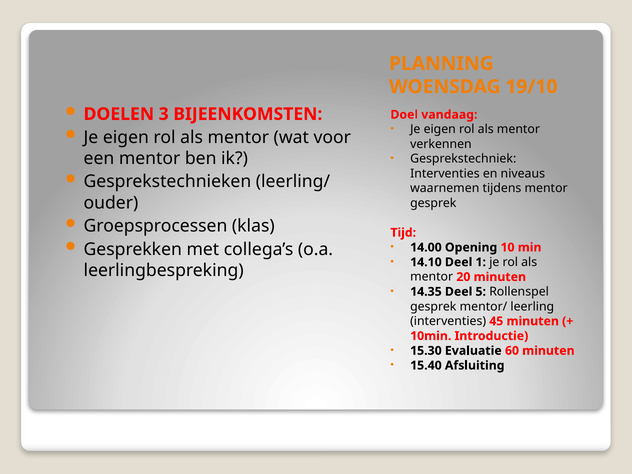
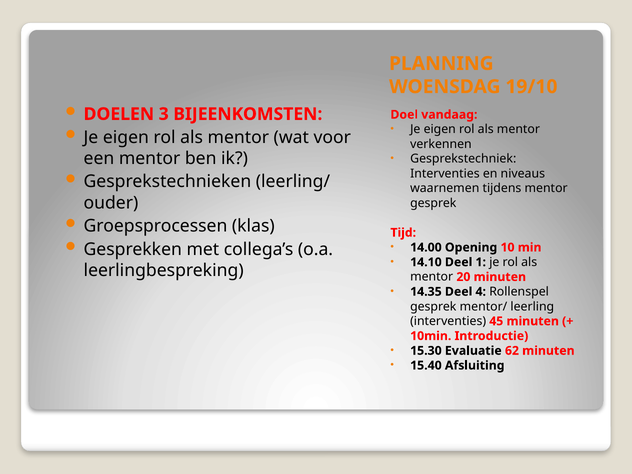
5: 5 -> 4
60: 60 -> 62
